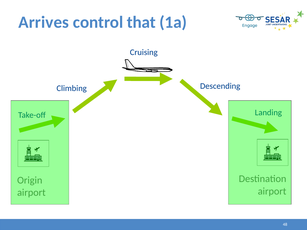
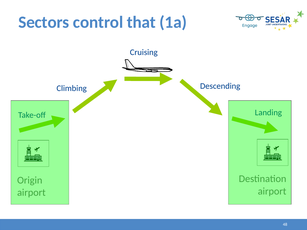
Arrives: Arrives -> Sectors
